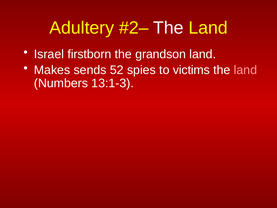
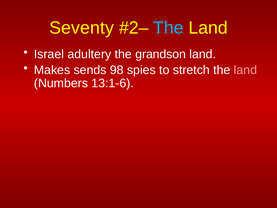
Adultery: Adultery -> Seventy
The at (168, 28) colour: white -> light blue
firstborn: firstborn -> adultery
52: 52 -> 98
victims: victims -> stretch
13:1-3: 13:1-3 -> 13:1-6
